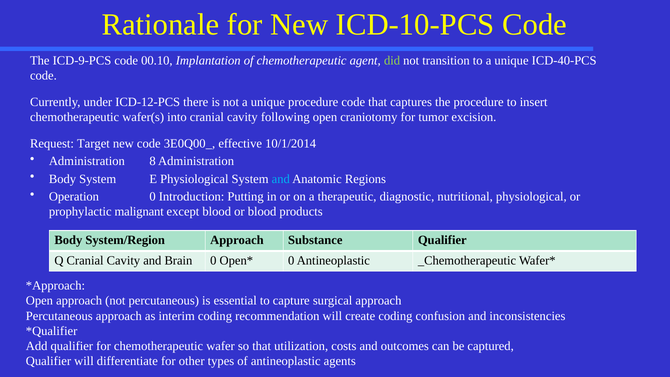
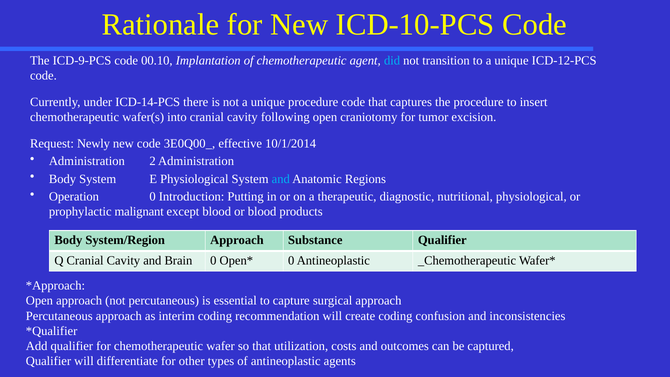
did colour: light green -> light blue
ICD-40-PCS: ICD-40-PCS -> ICD-12-PCS
ICD-12-PCS: ICD-12-PCS -> ICD-14-PCS
Target: Target -> Newly
8: 8 -> 2
